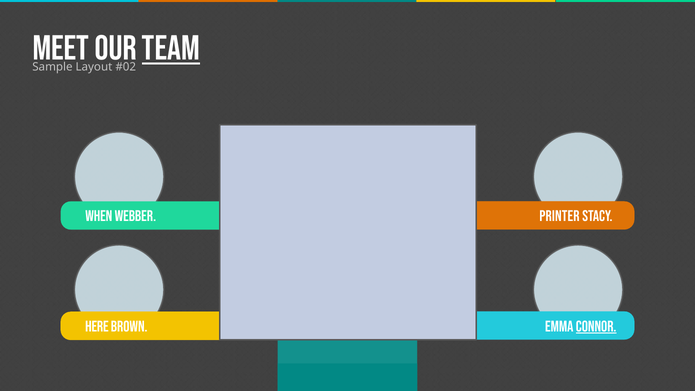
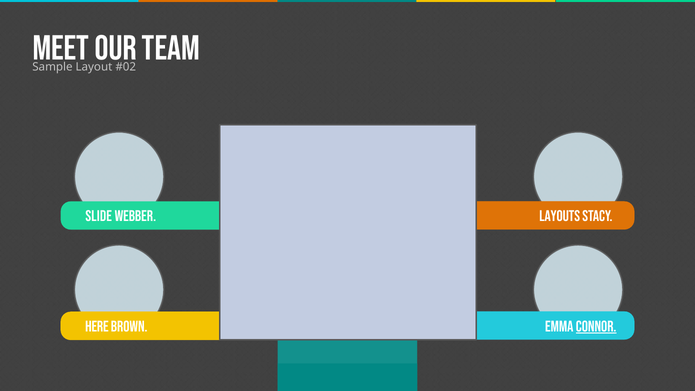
TEAM underline: present -> none
WHEN: WHEN -> SLIDE
Printer: Printer -> Layouts
